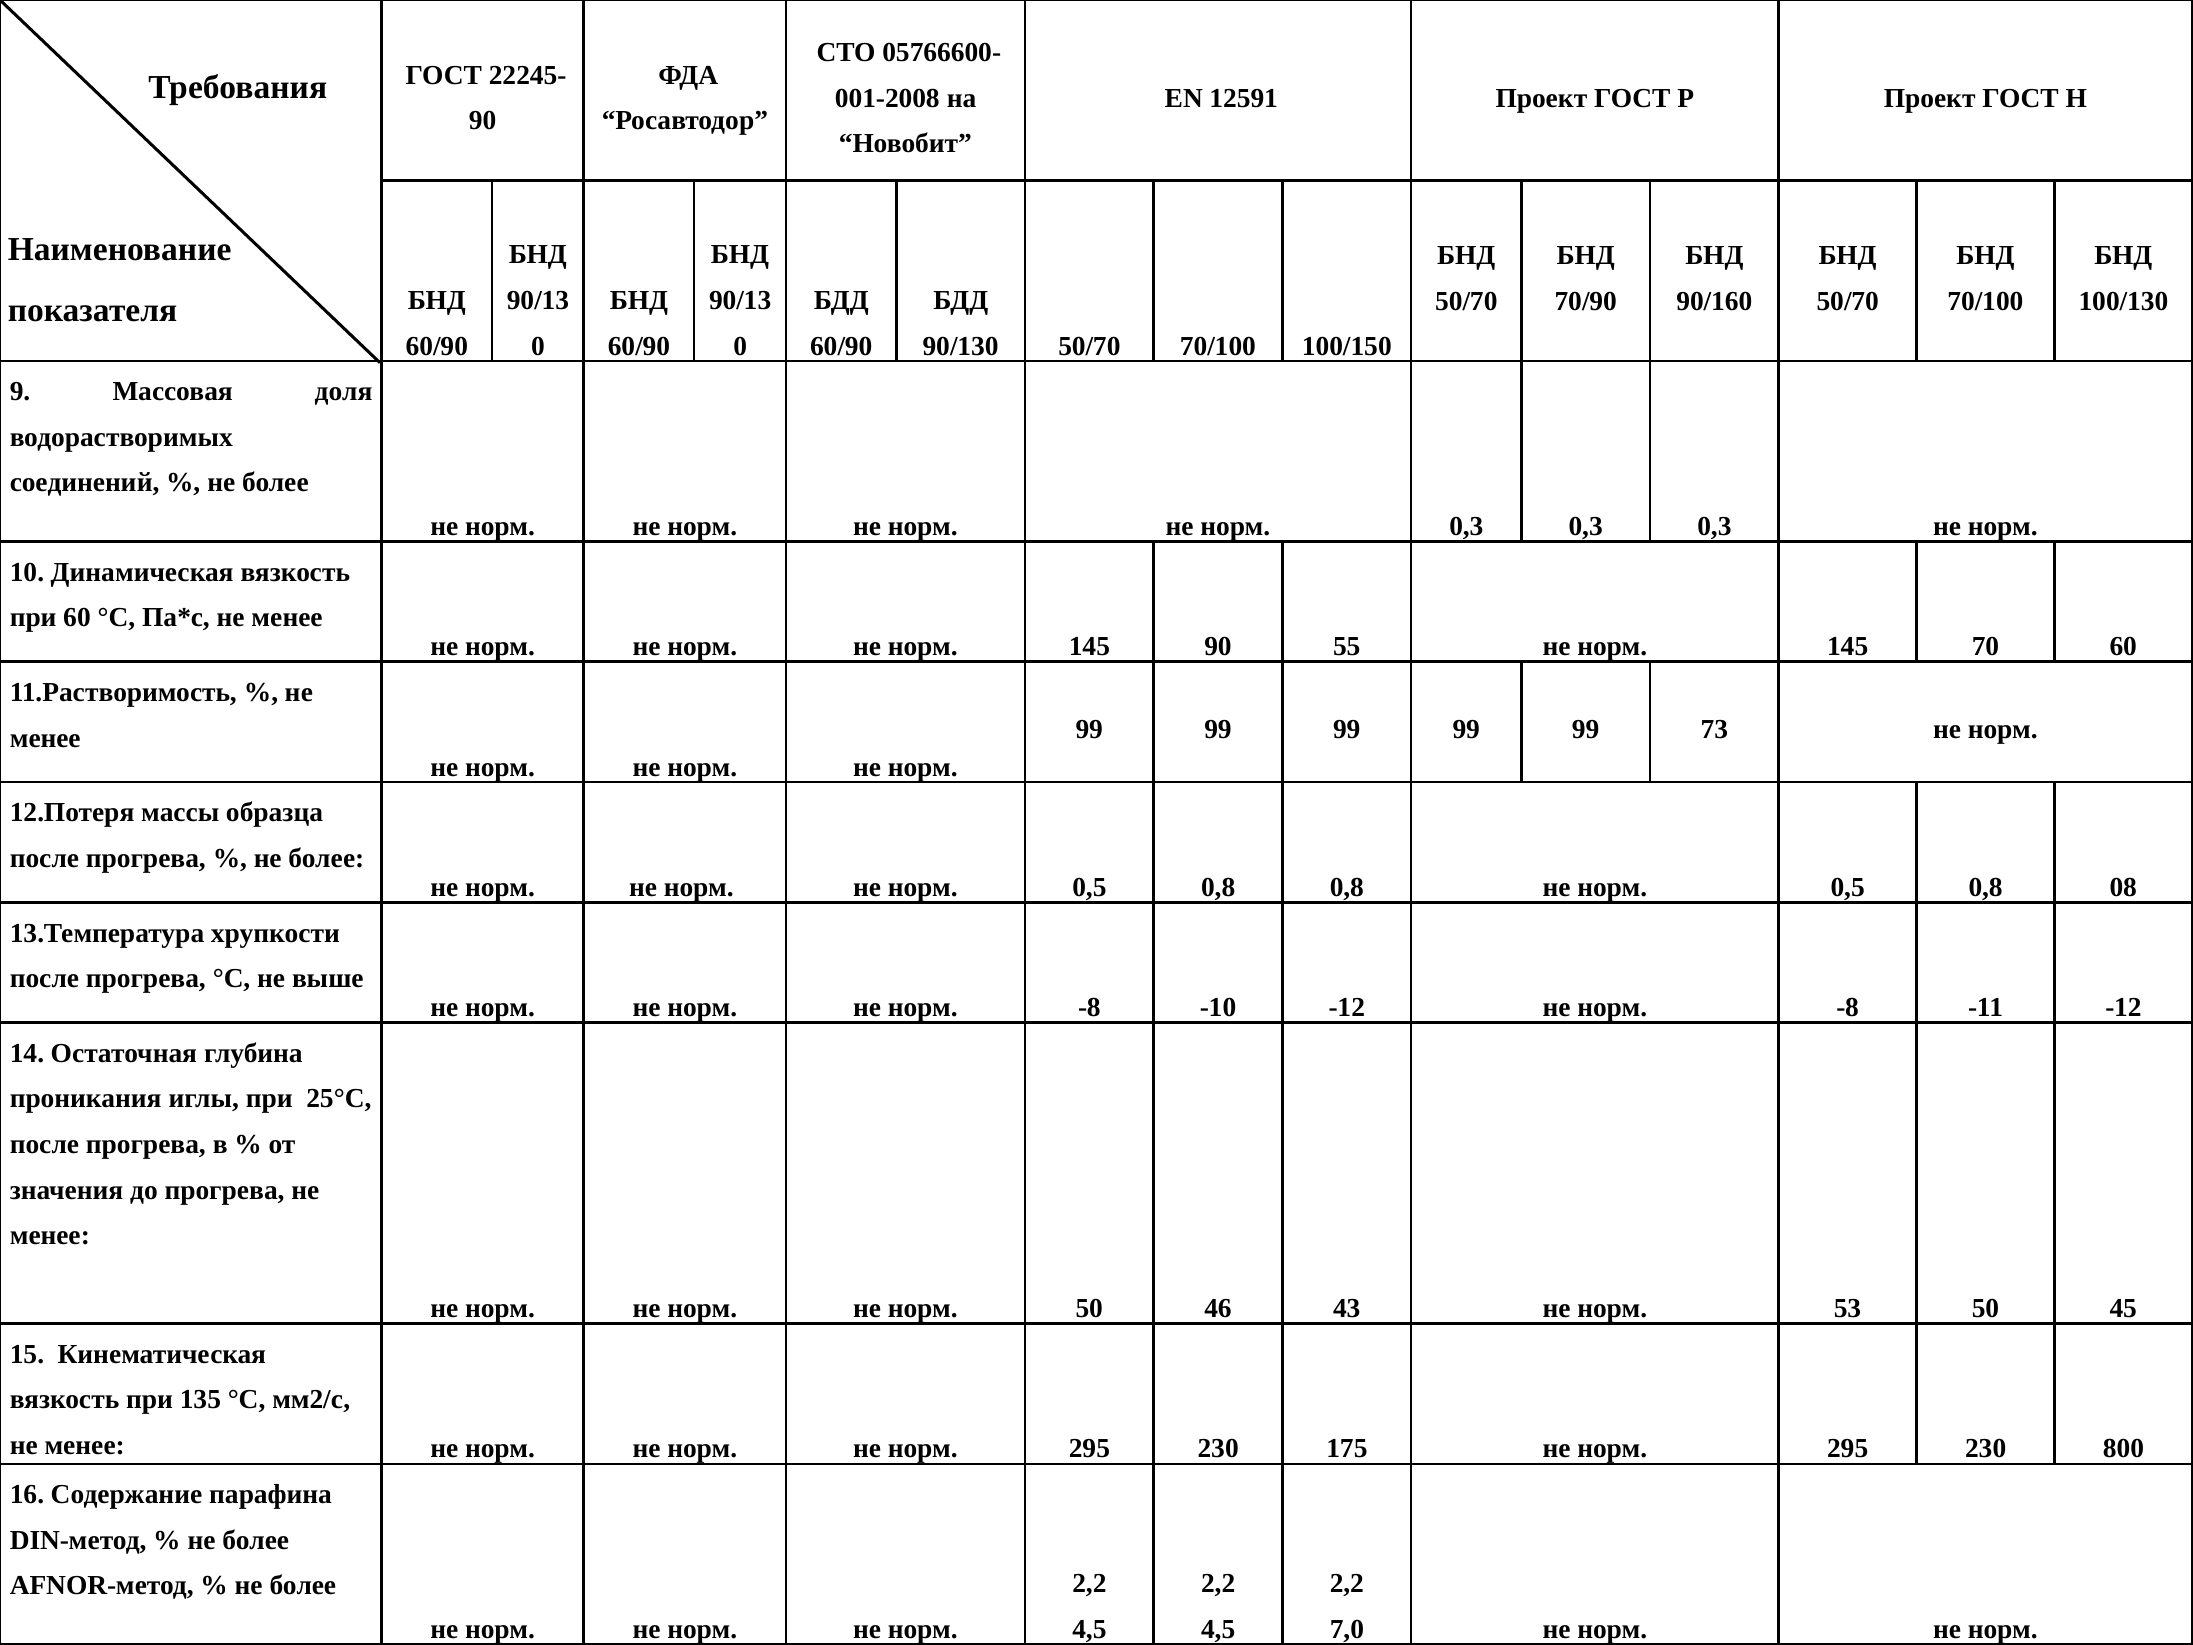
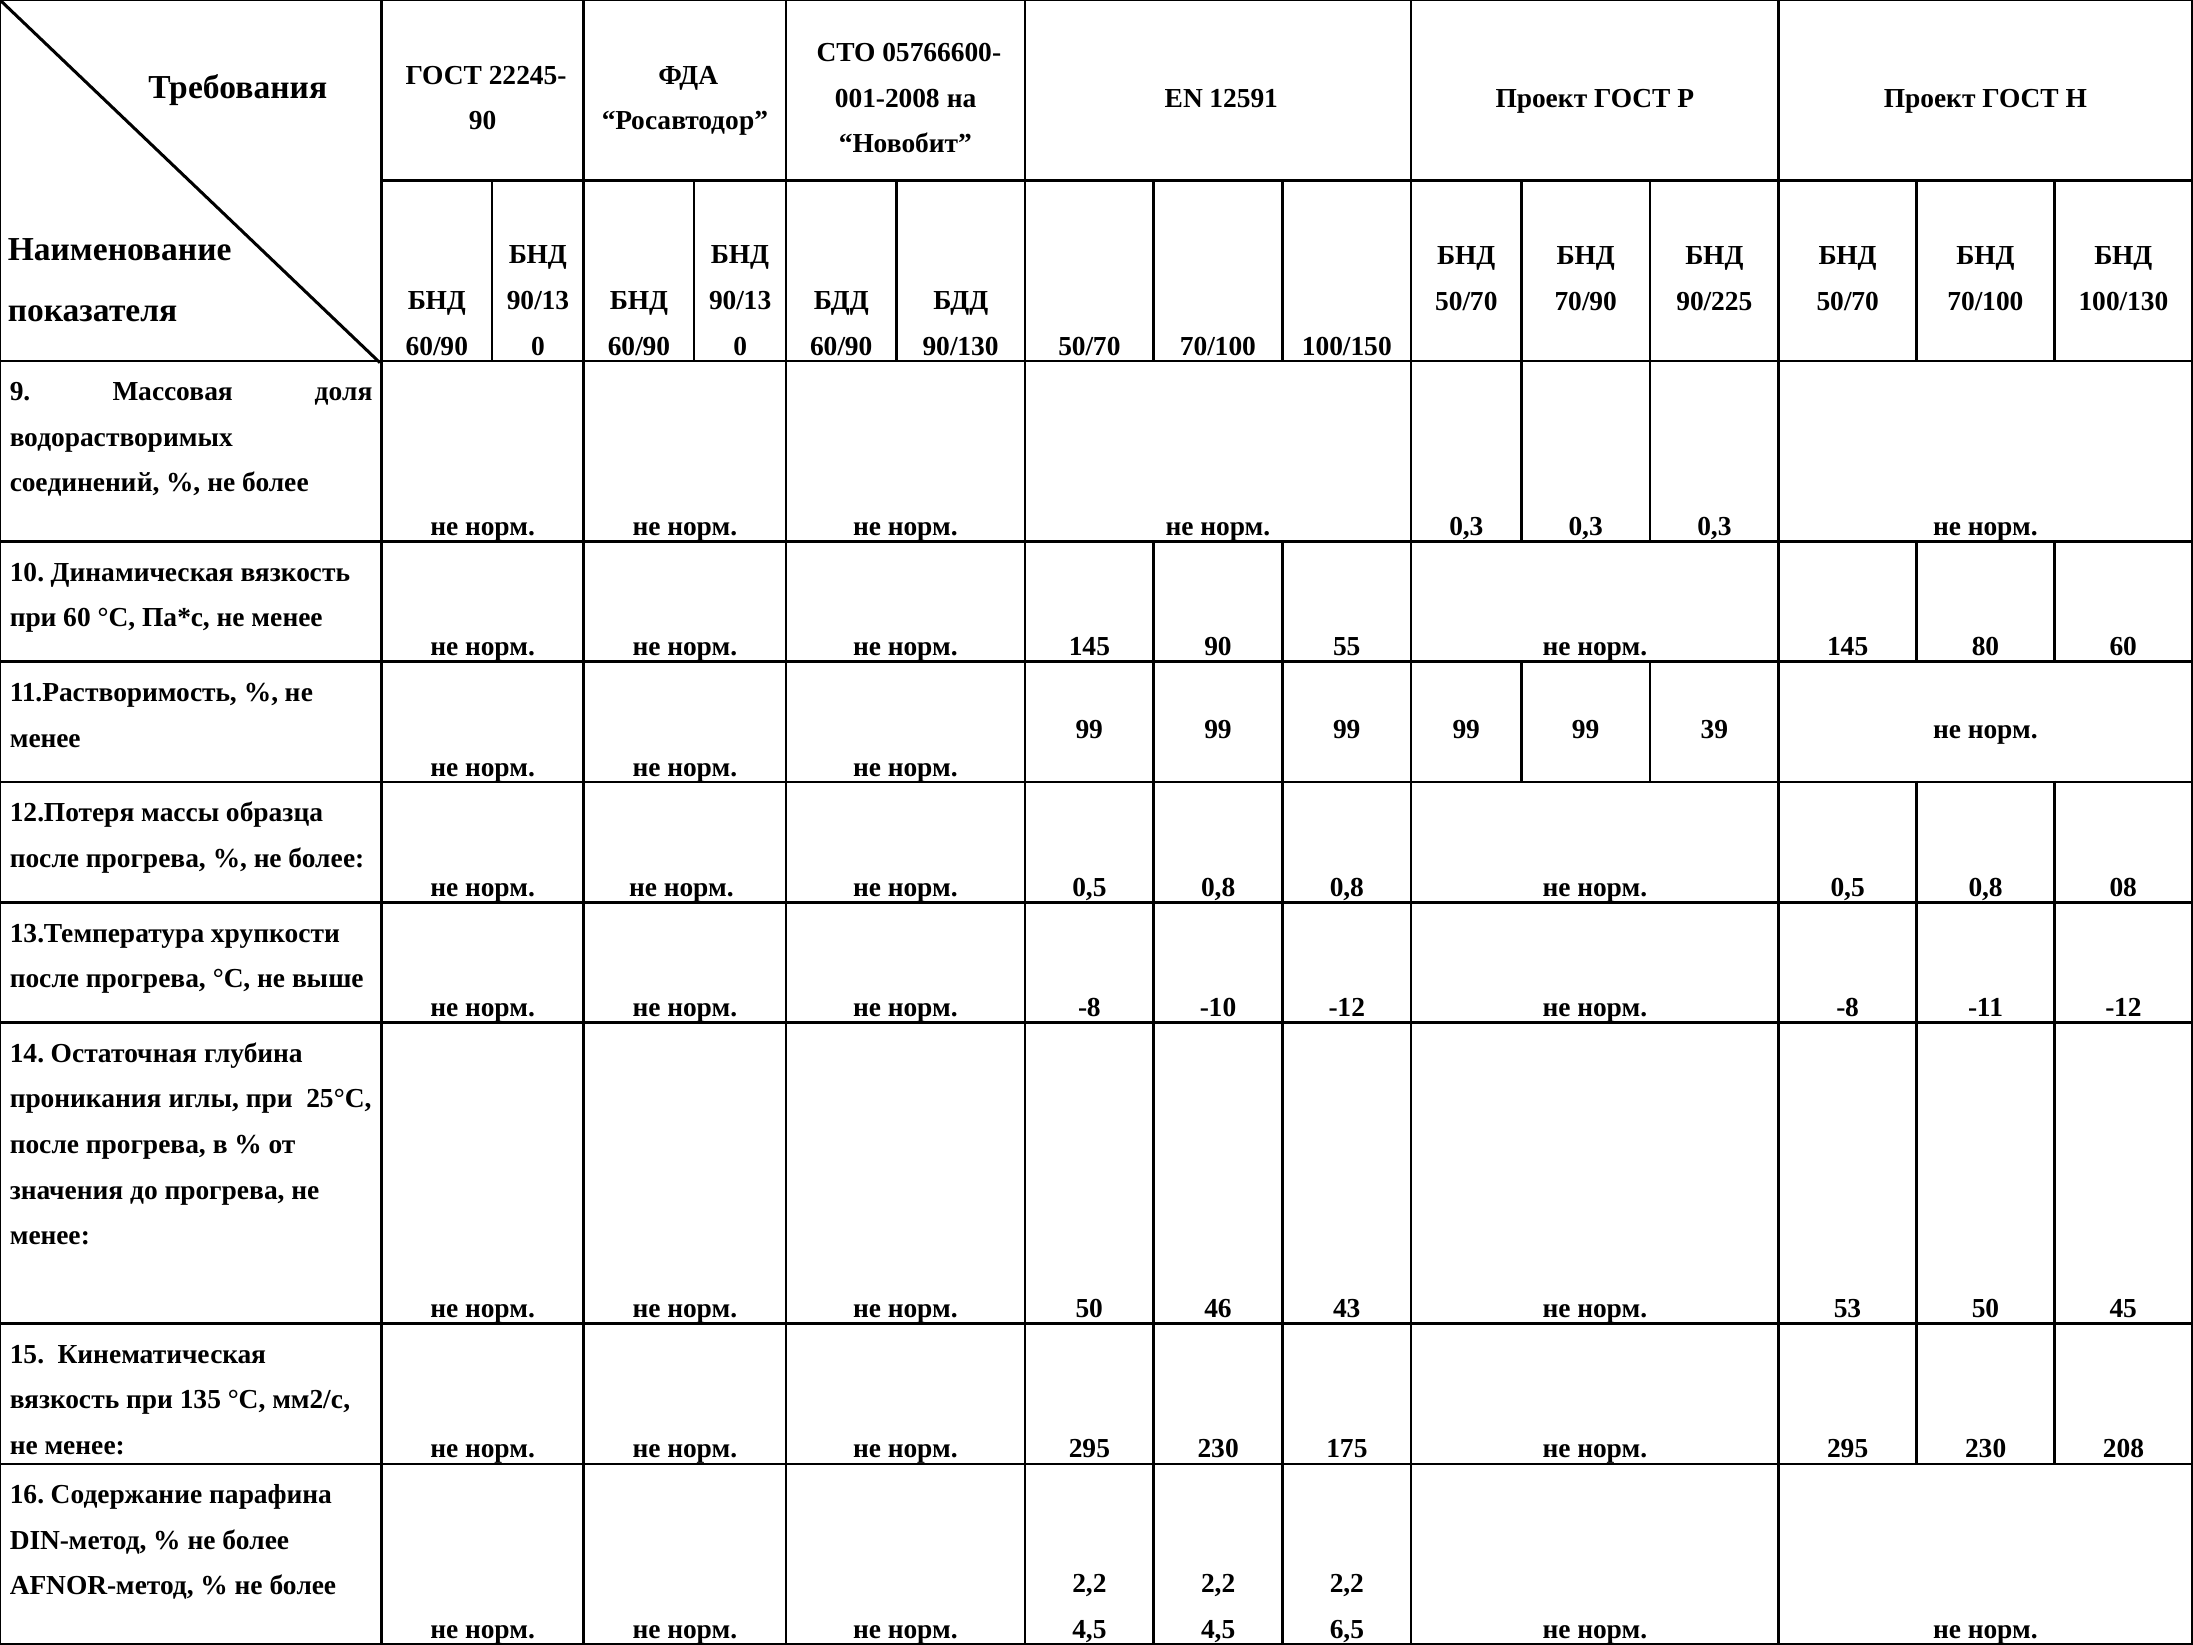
90/160: 90/160 -> 90/225
70: 70 -> 80
73: 73 -> 39
800: 800 -> 208
7,0: 7,0 -> 6,5
